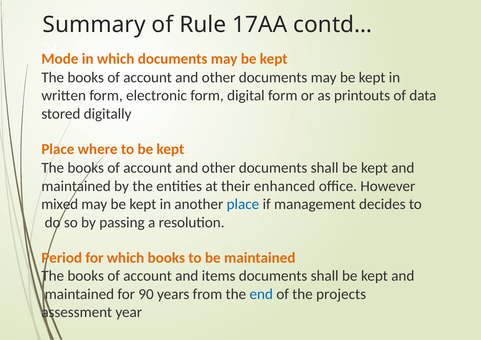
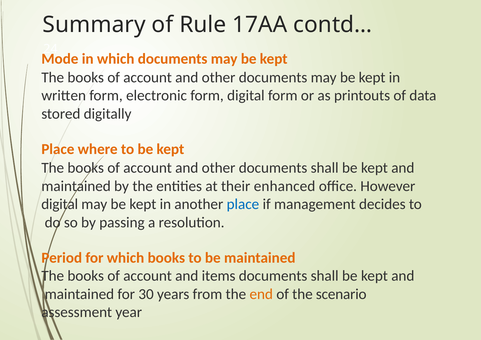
mixed at (60, 204): mixed -> digital
90: 90 -> 30
end colour: blue -> orange
projects: projects -> scenario
